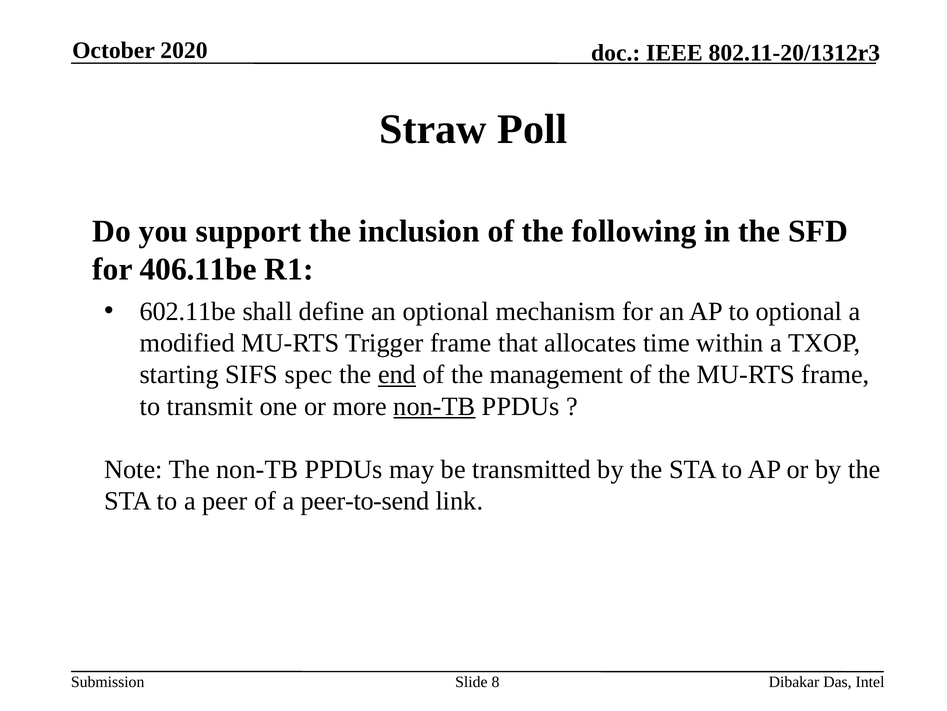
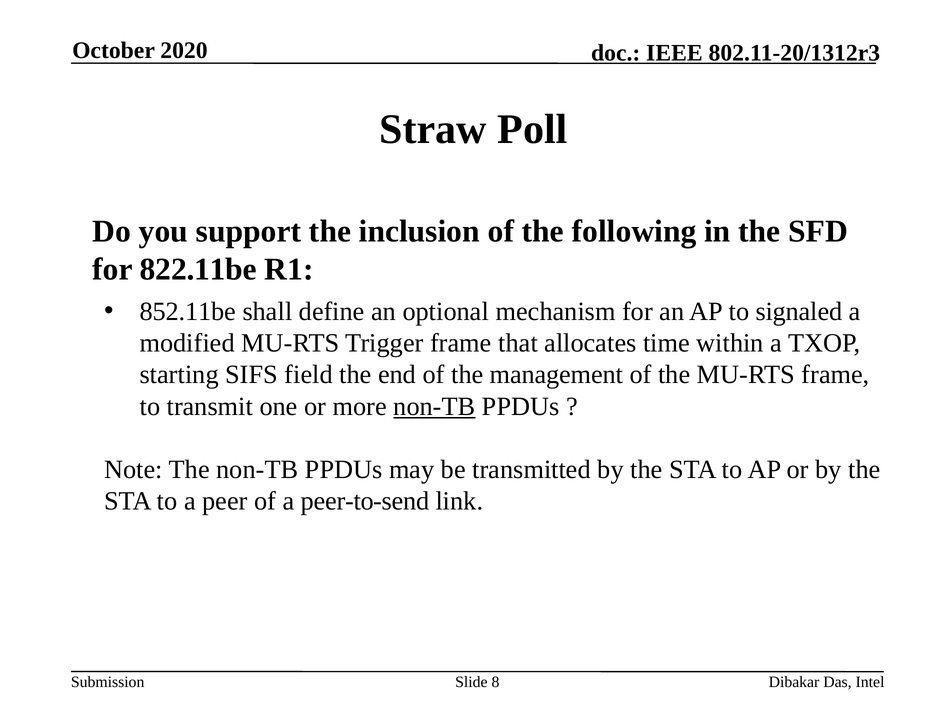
406.11be: 406.11be -> 822.11be
602.11be: 602.11be -> 852.11be
to optional: optional -> signaled
spec: spec -> field
end underline: present -> none
